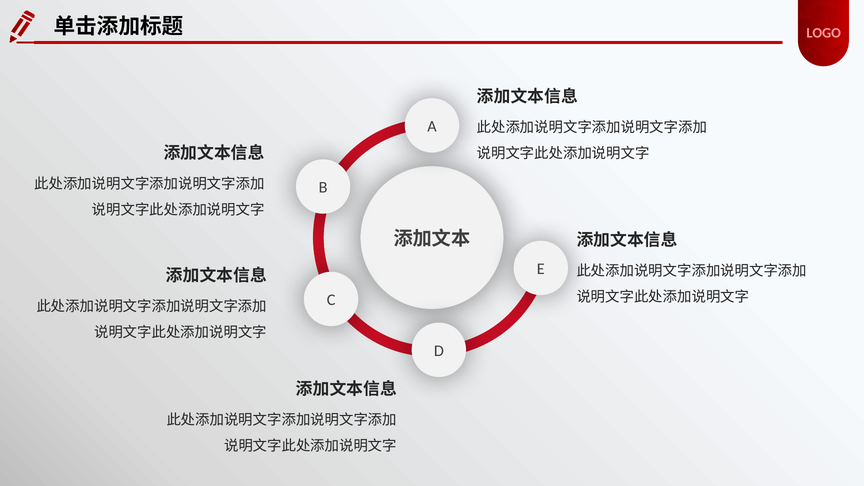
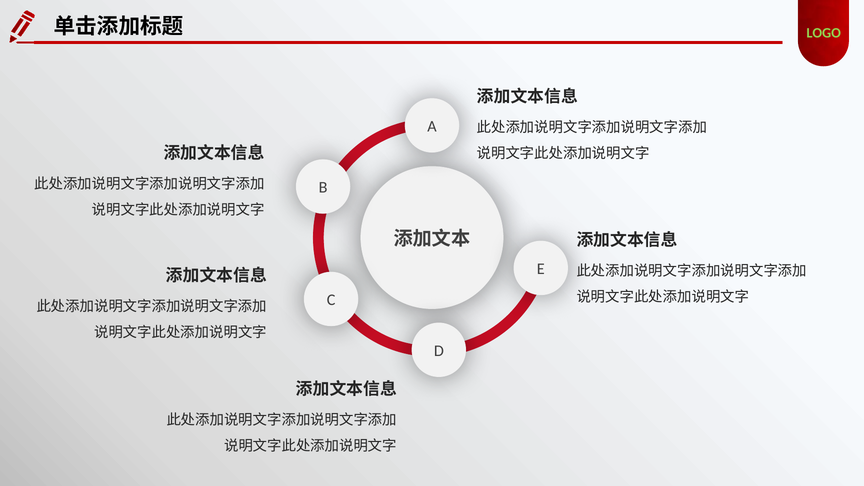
LOGO colour: pink -> light green
